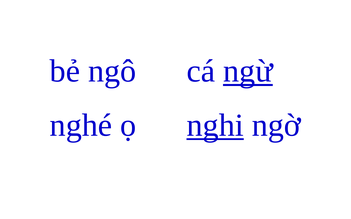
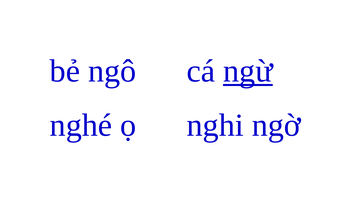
nghi underline: present -> none
